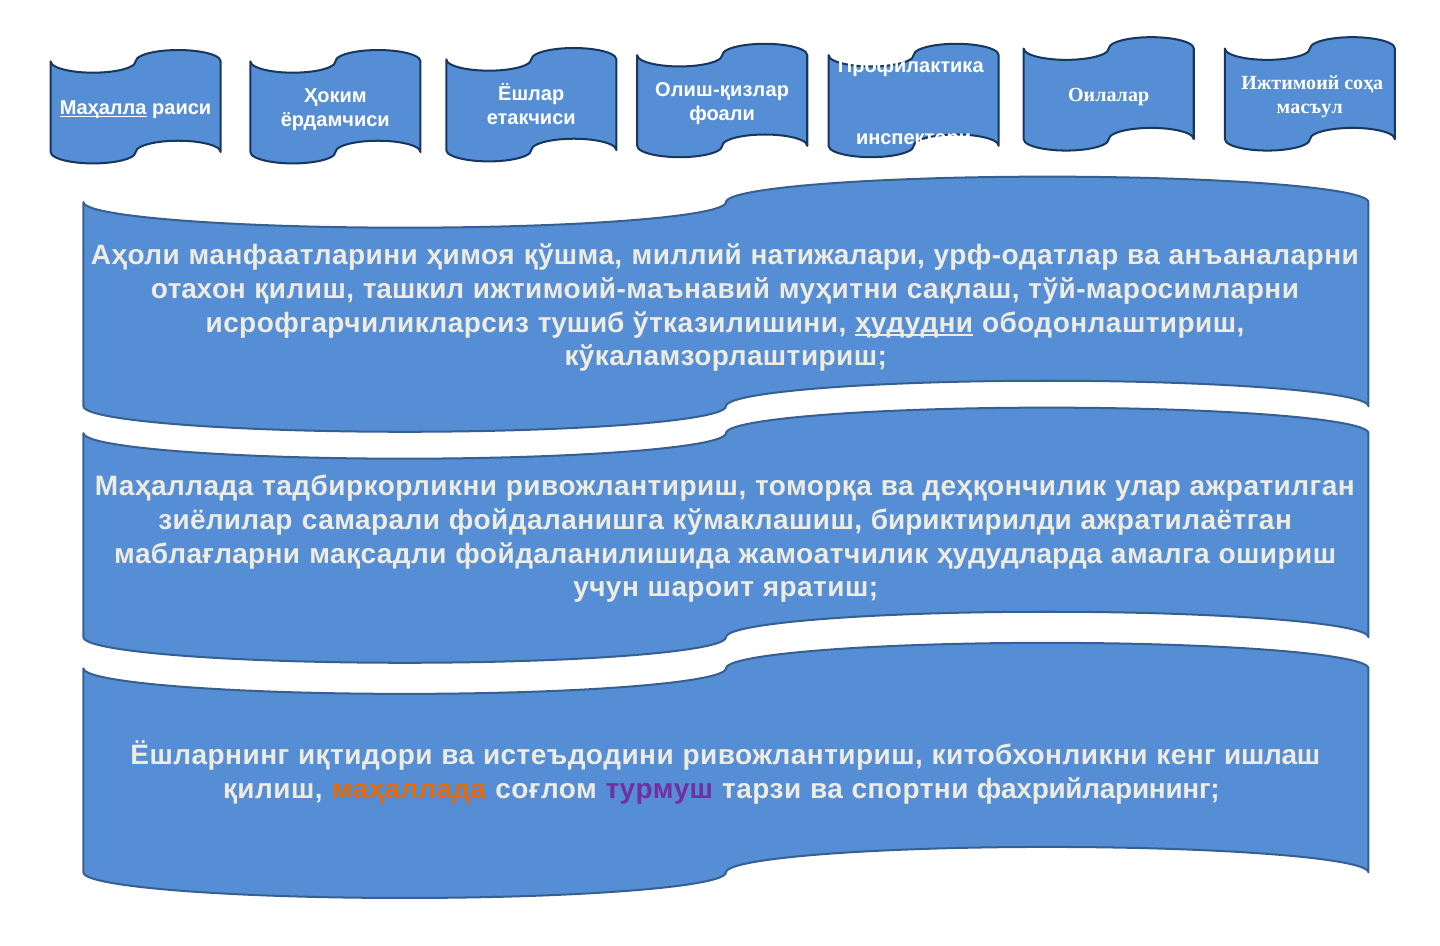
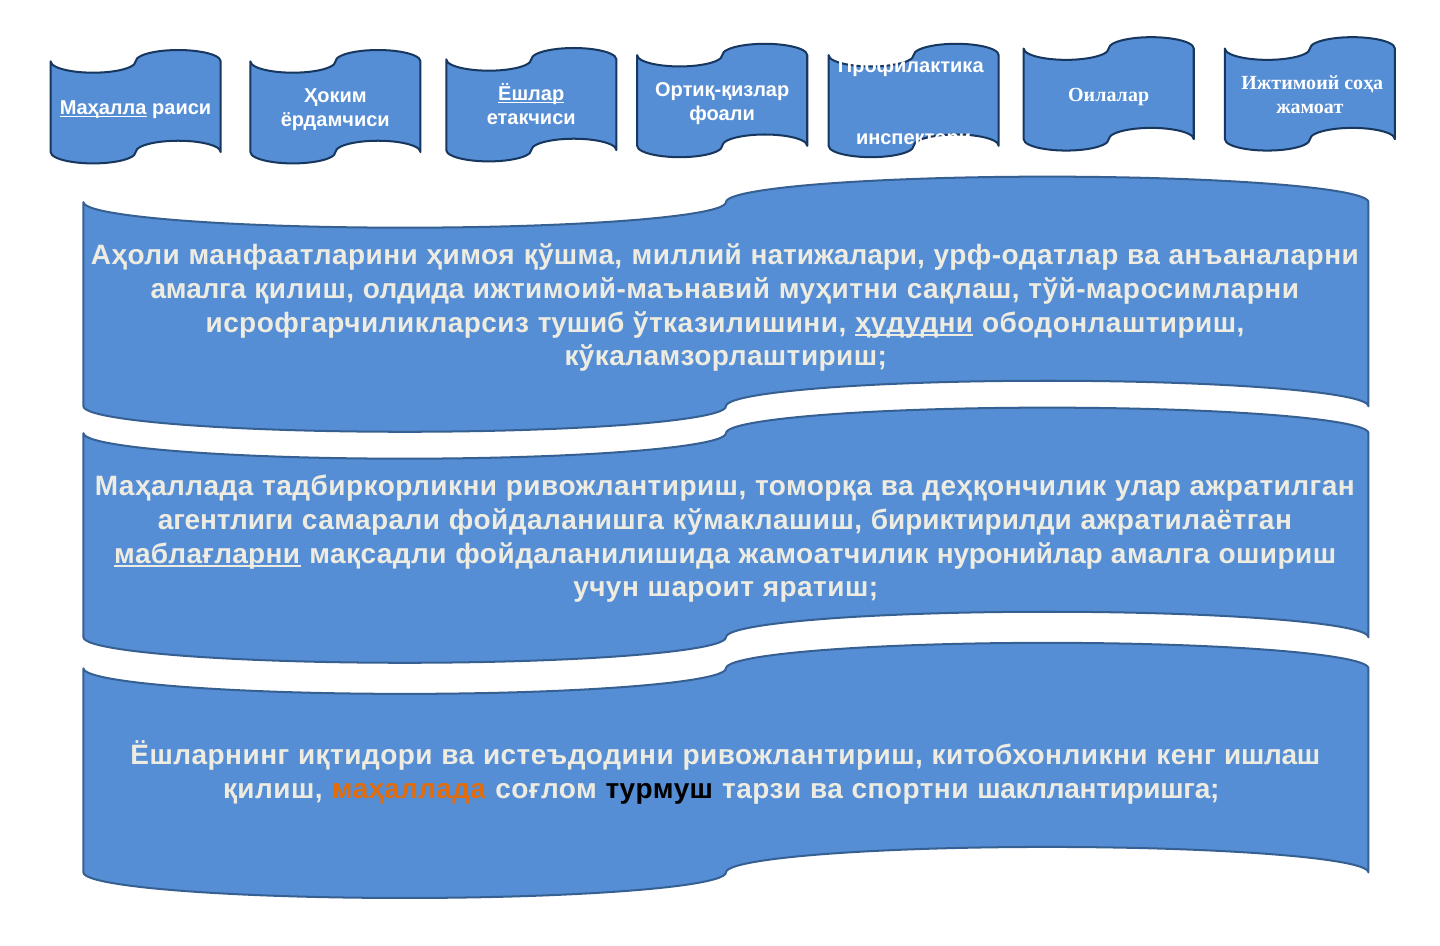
Олиш-қизлар: Олиш-қизлар -> Ортиқ-қизлар
Ёшлар underline: none -> present
масъул: масъул -> жамоат
отахон at (198, 289): отахон -> амалга
ташкил: ташкил -> олдида
зиёлилар: зиёлилар -> агентлиги
маблағларни underline: none -> present
ҳудудларда: ҳудудларда -> нуронийлар
турмуш colour: purple -> black
фахрийларининг: фахрийларининг -> шакллантиришга
